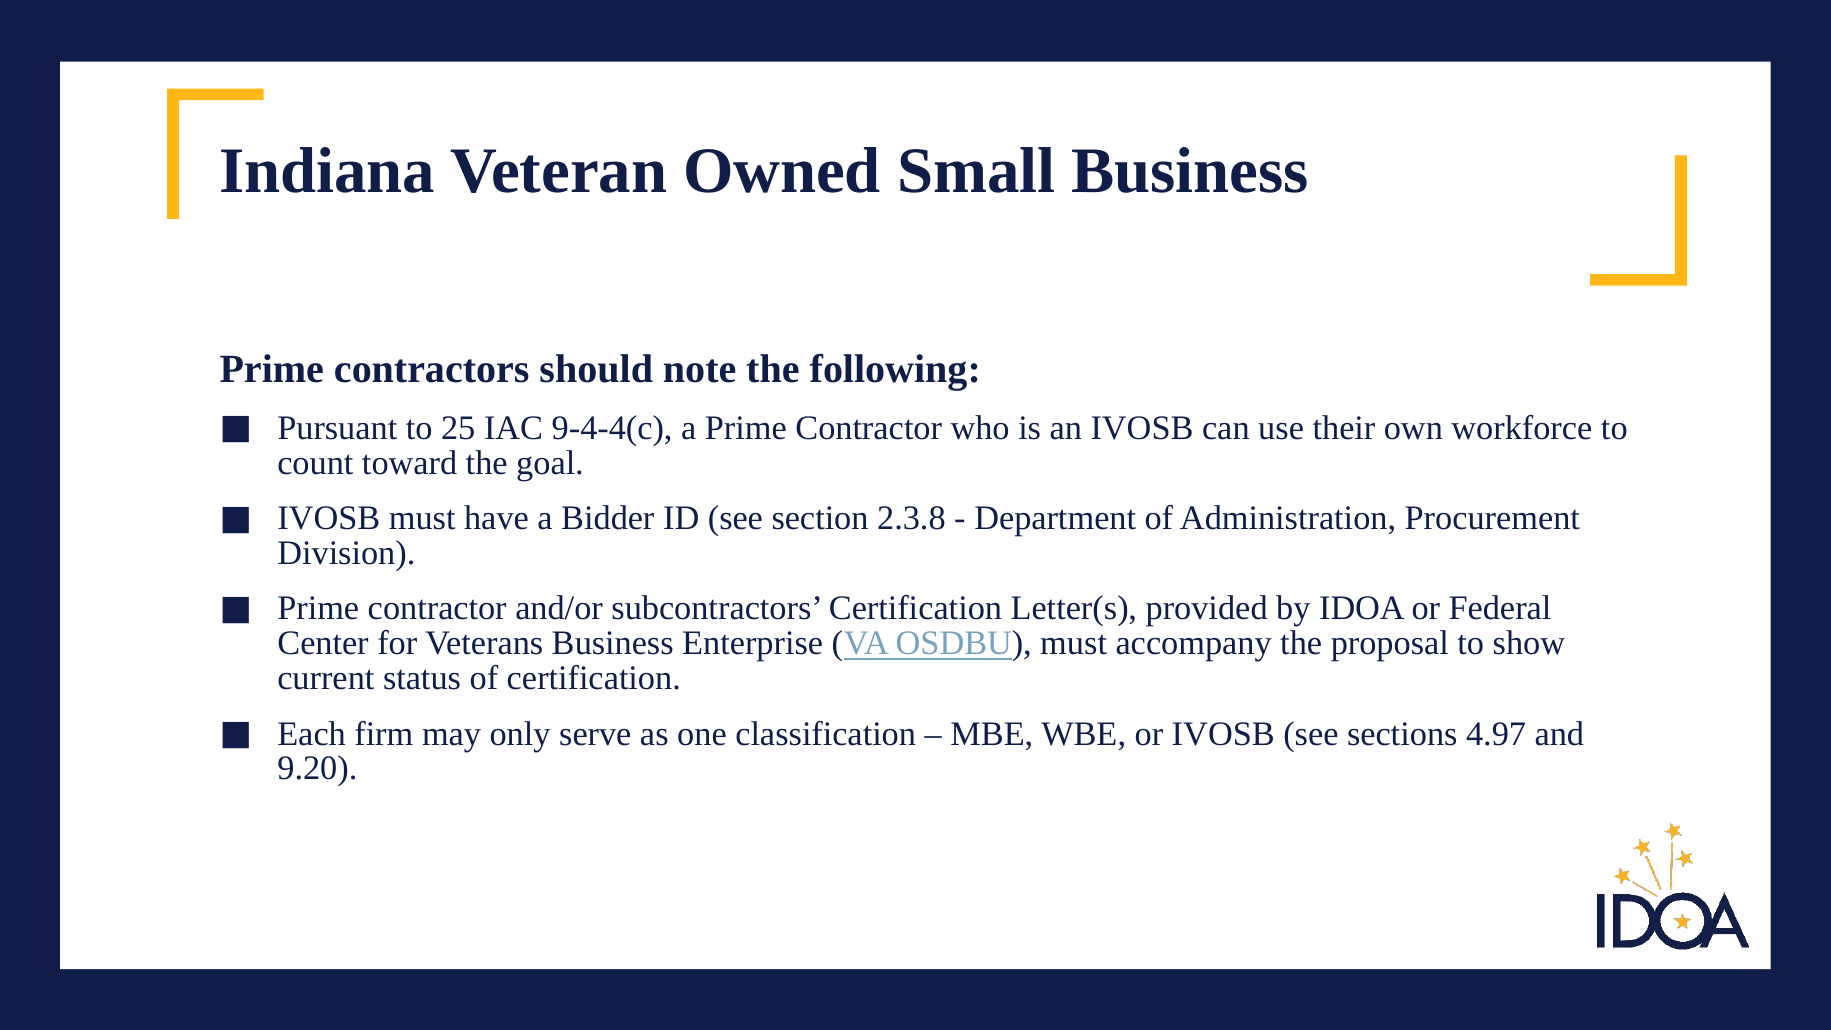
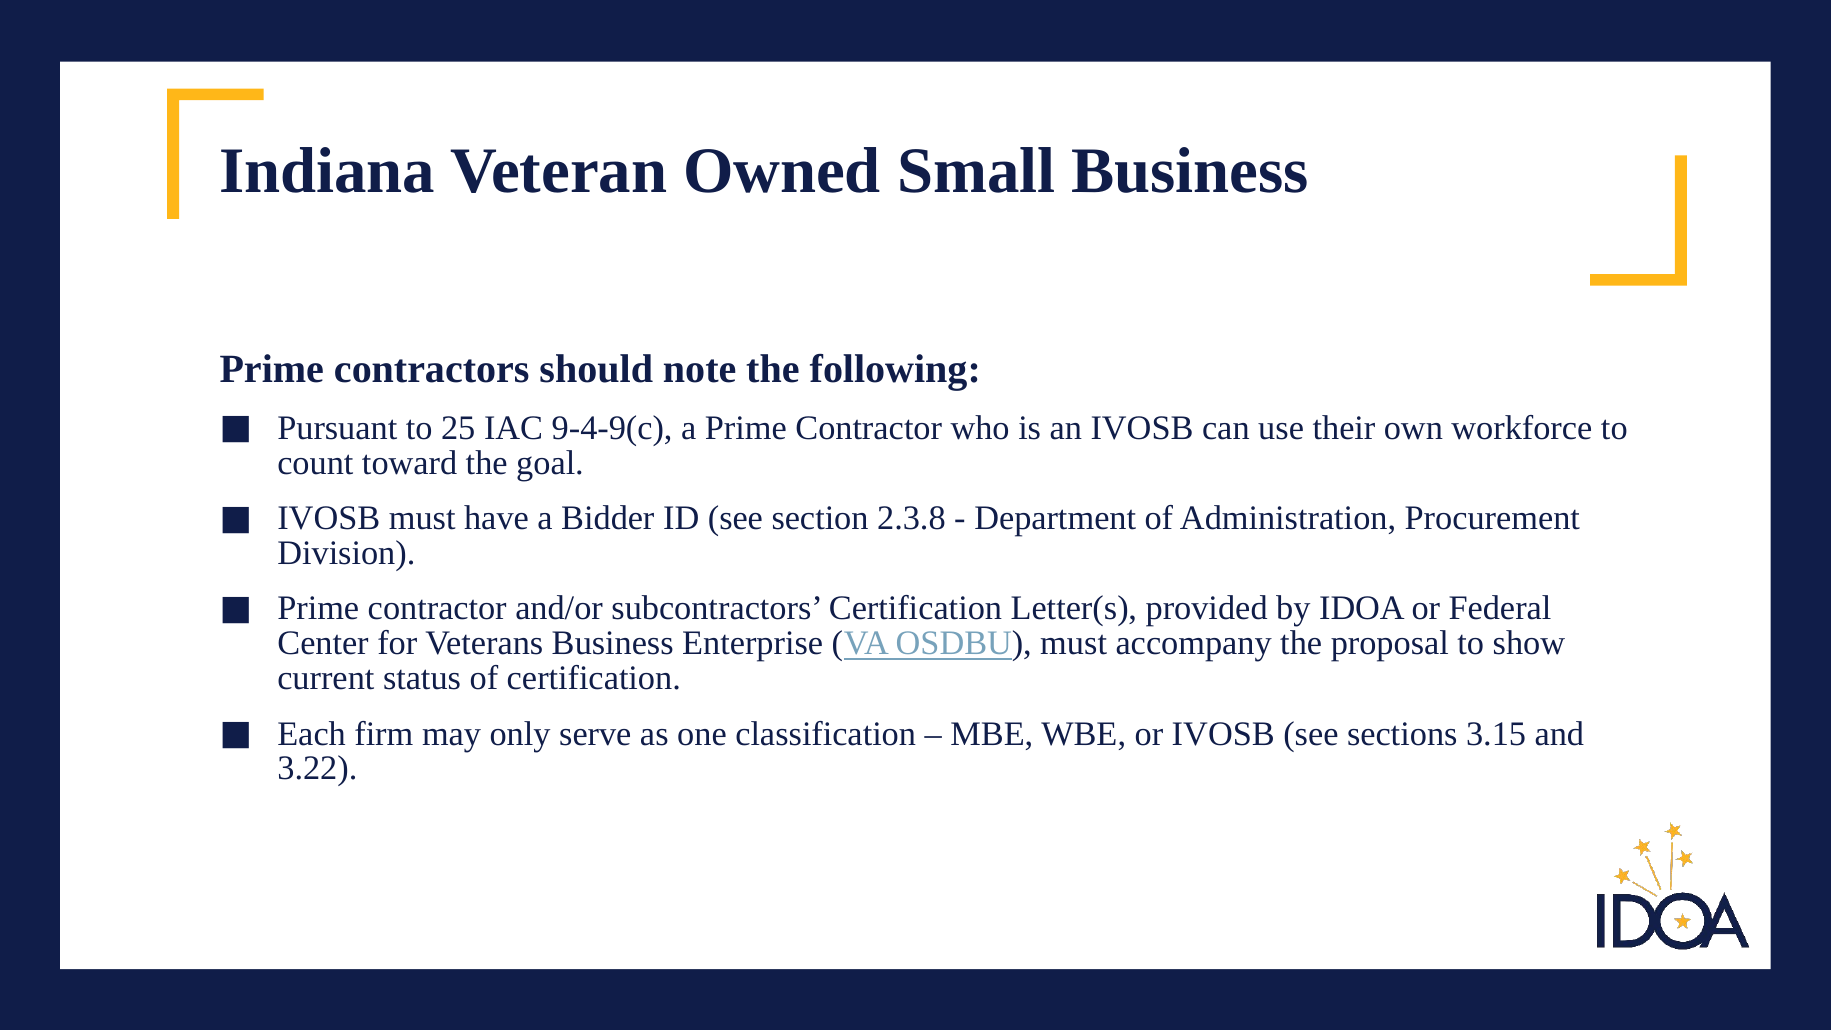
9-4-4(c: 9-4-4(c -> 9-4-9(c
4.97: 4.97 -> 3.15
9.20: 9.20 -> 3.22
